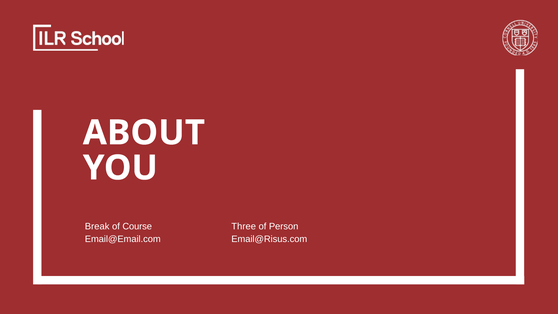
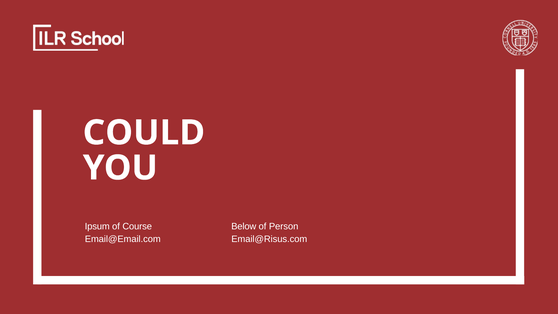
ABOUT: ABOUT -> COULD
Break: Break -> Ipsum
Three: Three -> Below
